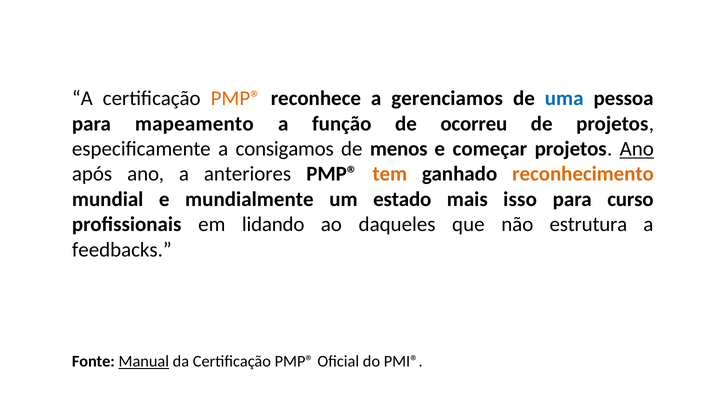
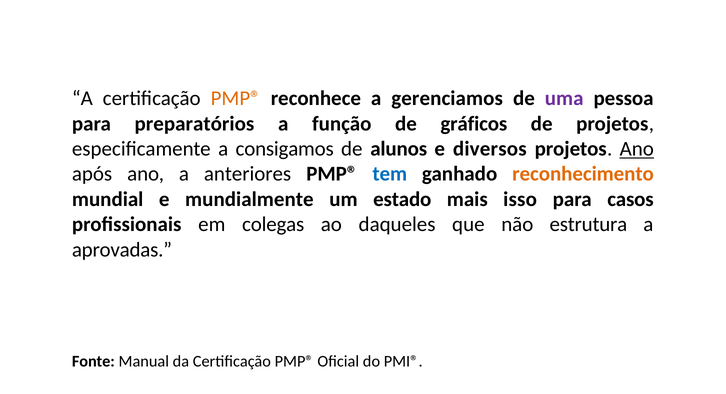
uma colour: blue -> purple
mapeamento: mapeamento -> preparatórios
ocorreu: ocorreu -> gráficos
menos: menos -> alunos
começar: começar -> diversos
tem colour: orange -> blue
curso: curso -> casos
lidando: lidando -> colegas
feedbacks: feedbacks -> aprovadas
Manual underline: present -> none
